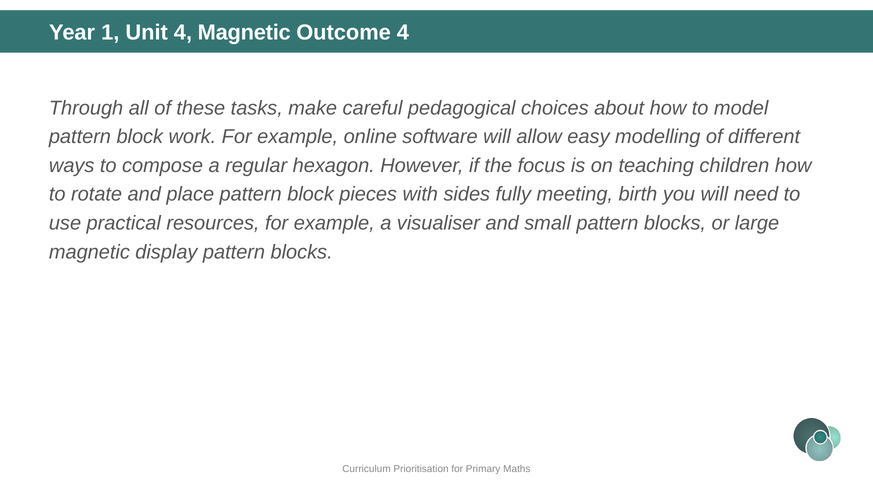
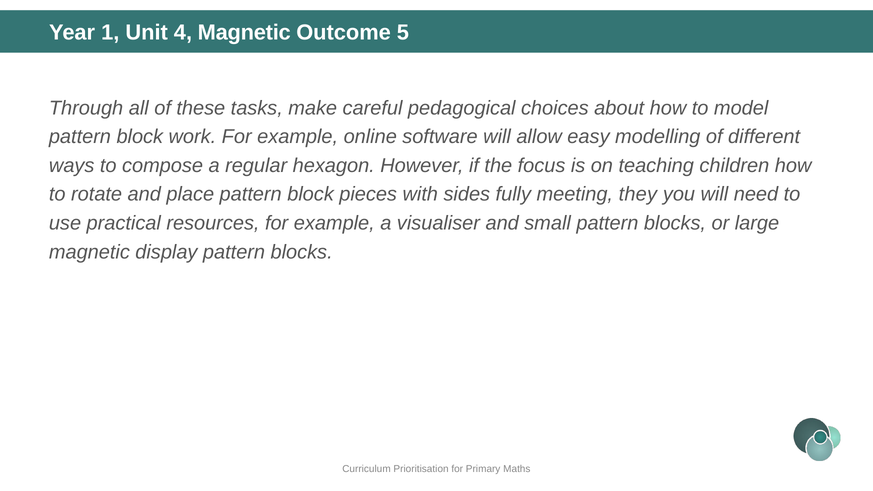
Outcome 4: 4 -> 5
birth: birth -> they
